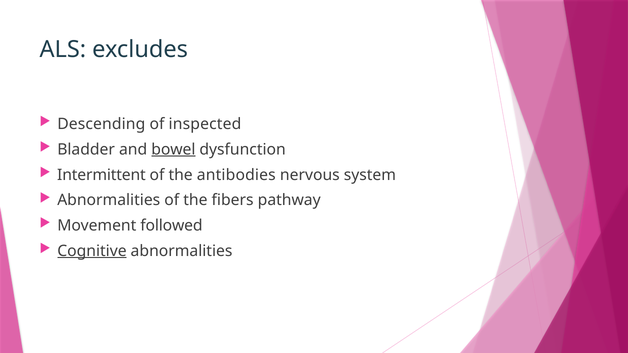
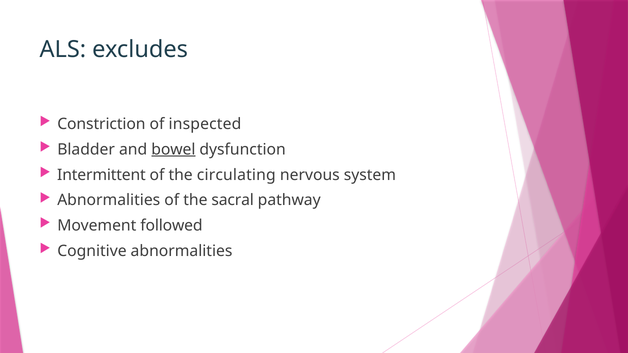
Descending: Descending -> Constriction
antibodies: antibodies -> circulating
fibers: fibers -> sacral
Cognitive underline: present -> none
